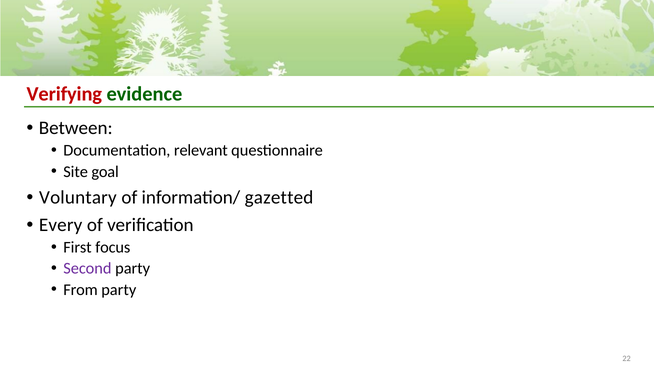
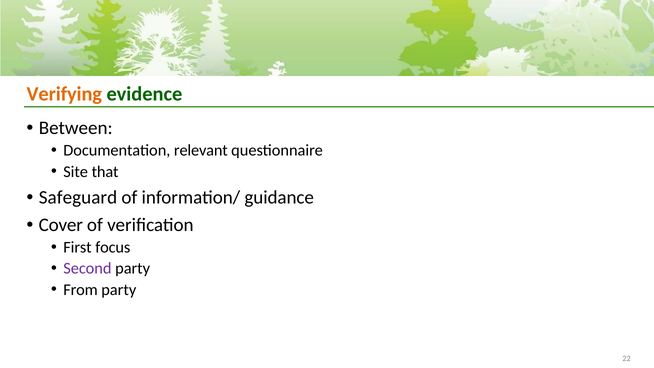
Verifying colour: red -> orange
goal: goal -> that
Voluntary: Voluntary -> Safeguard
gazetted: gazetted -> guidance
Every: Every -> Cover
